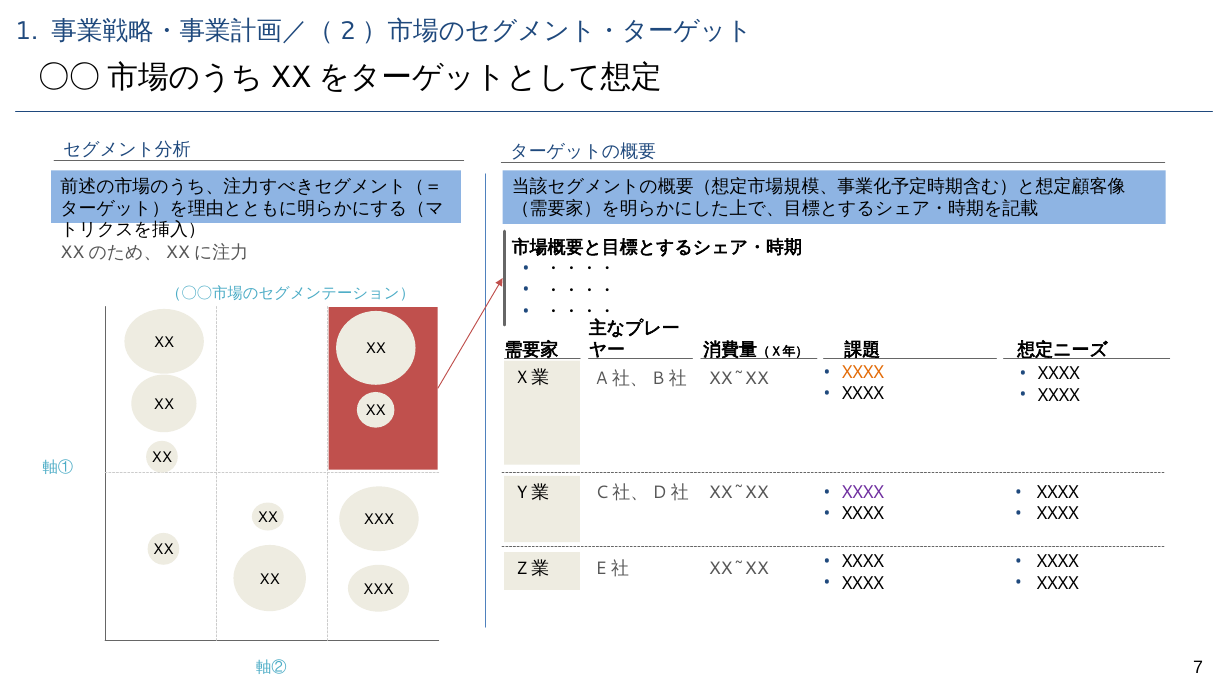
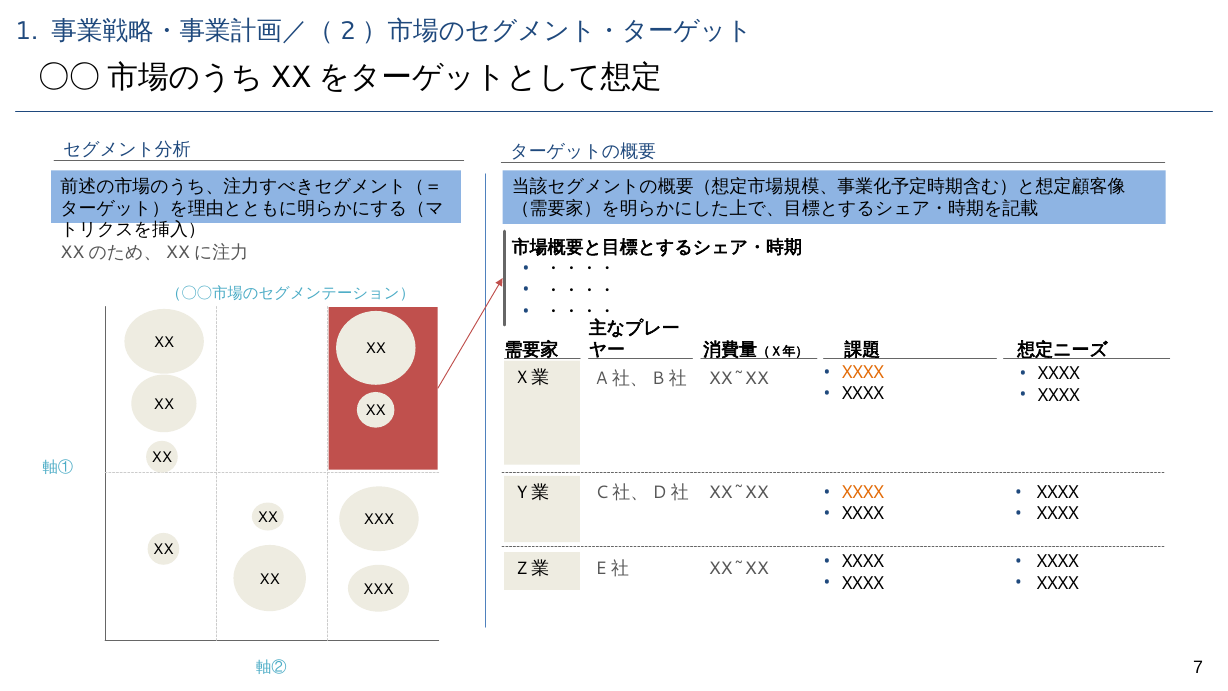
XXXX at (863, 492) colour: purple -> orange
